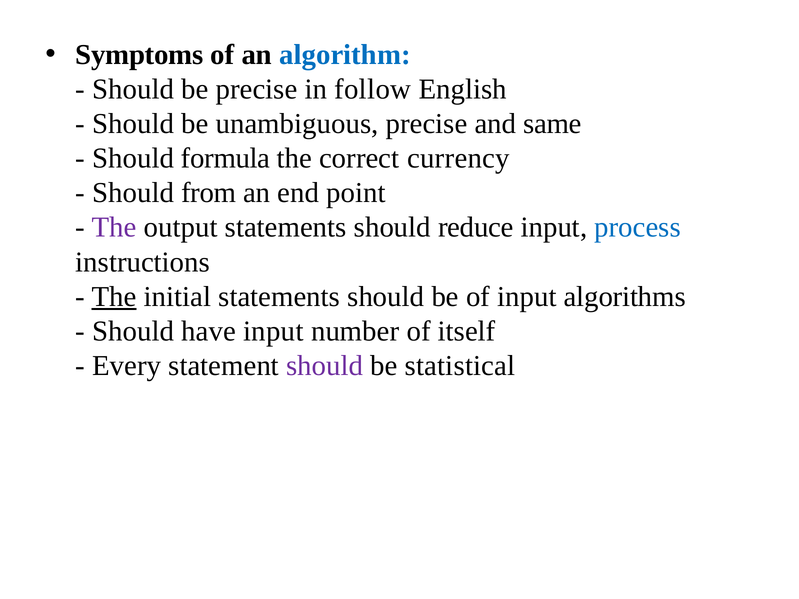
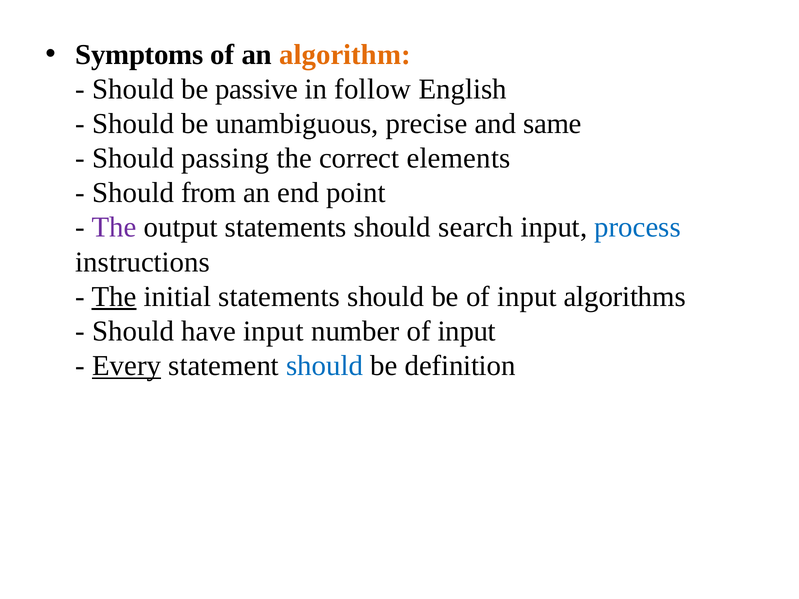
algorithm colour: blue -> orange
be precise: precise -> passive
formula: formula -> passing
currency: currency -> elements
reduce: reduce -> search
number of itself: itself -> input
Every underline: none -> present
should at (325, 366) colour: purple -> blue
statistical: statistical -> definition
